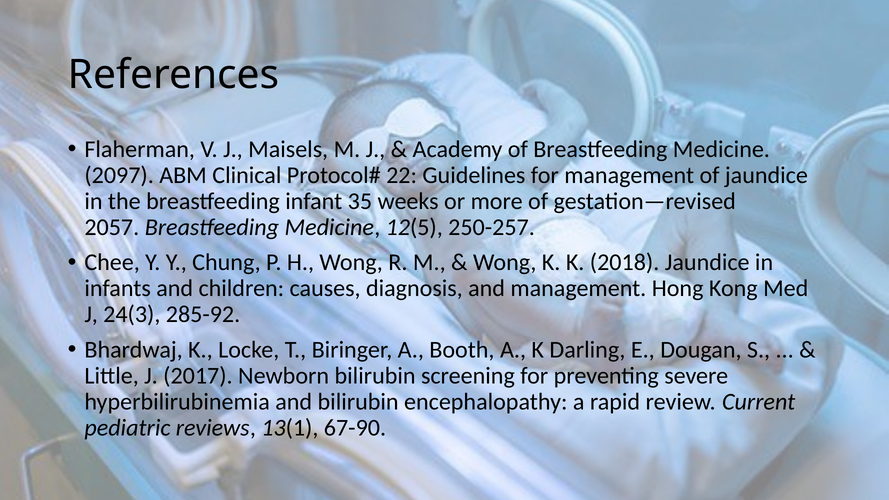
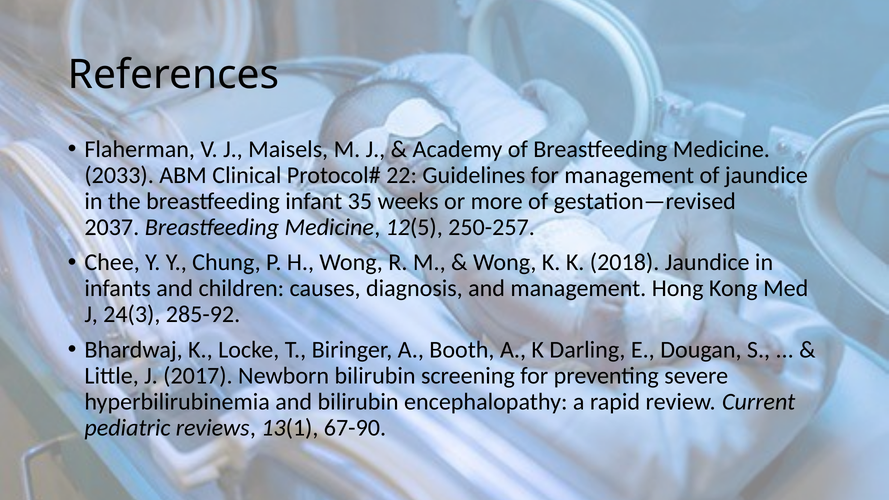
2097: 2097 -> 2033
2057: 2057 -> 2037
